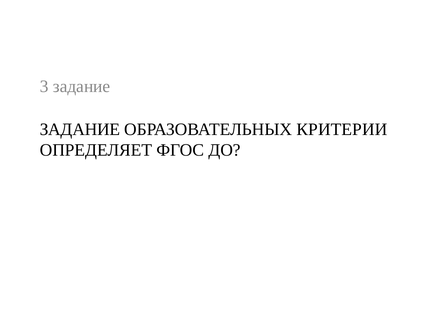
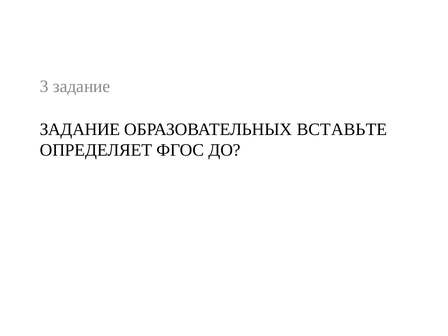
КРИТЕРИИ: КРИТЕРИИ -> ВСТАВЬТЕ
